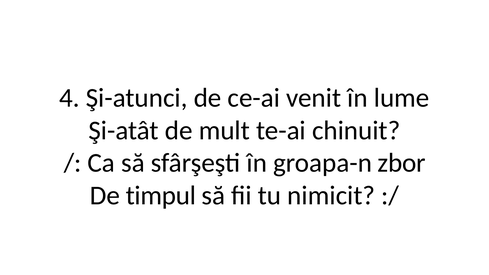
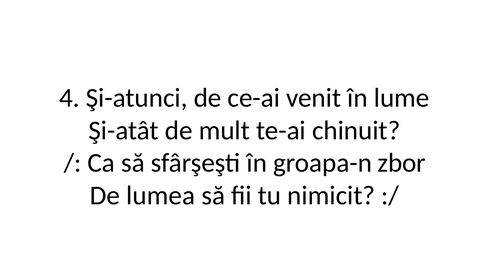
timpul: timpul -> lumea
